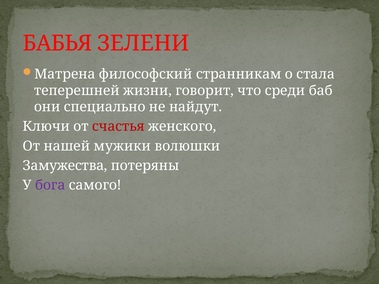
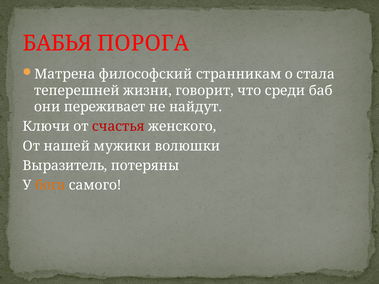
ЗЕЛЕНИ: ЗЕЛЕНИ -> ПОРОГА
специально: специально -> переживает
Замужества: Замужества -> Выразитель
бога colour: purple -> orange
